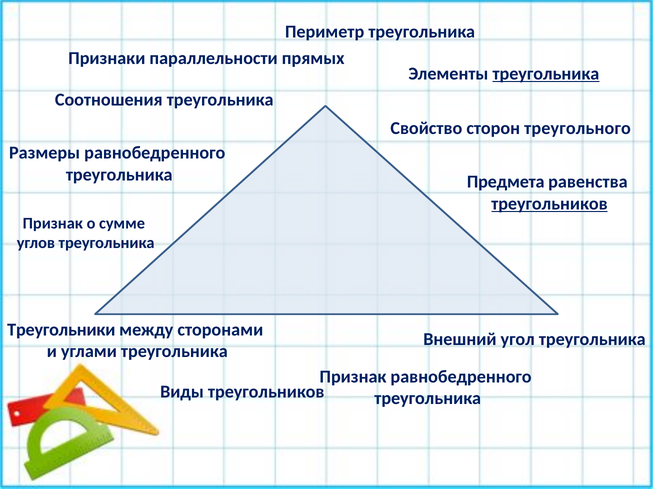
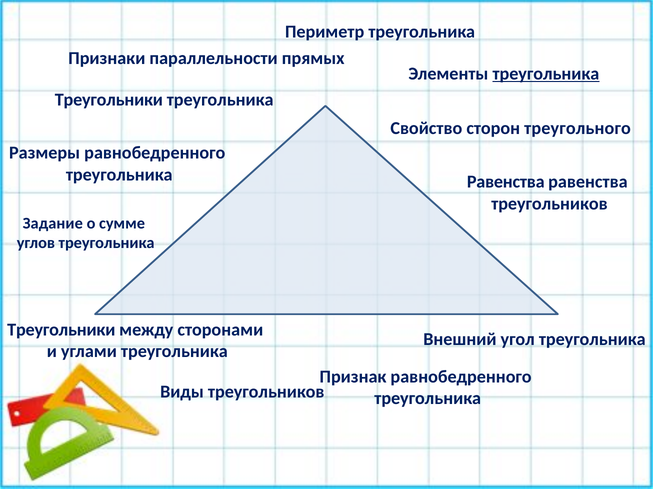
Соотношения at (109, 100): Соотношения -> Треугольники
Предмета at (506, 182): Предмета -> Равенства
треугольников at (549, 204) underline: present -> none
Признак at (53, 224): Признак -> Задание
